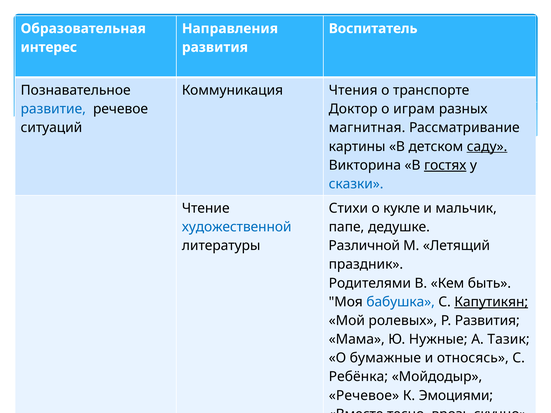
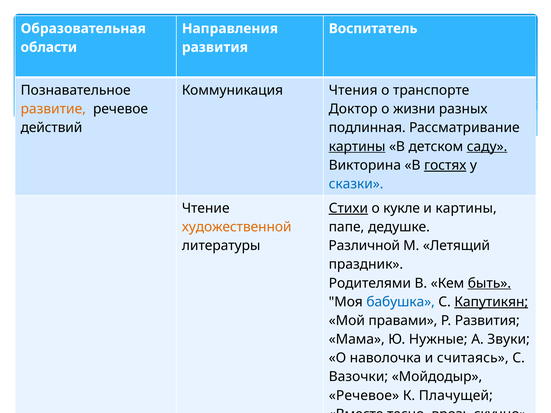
интерес: интерес -> области
развитие colour: blue -> orange
играм: играм -> жизни
ситуаций: ситуаций -> действий
магнитная: магнитная -> подлинная
картины at (357, 147) underline: none -> present
Стихи underline: none -> present
и мальчик: мальчик -> картины
художественной colour: blue -> orange
быть underline: none -> present
ролевых: ролевых -> правами
Тазик: Тазик -> Звуки
бумажные: бумажные -> наволочка
относясь: относясь -> считаясь
Ребёнка: Ребёнка -> Вазочки
Эмоциями: Эмоциями -> Плачущей
